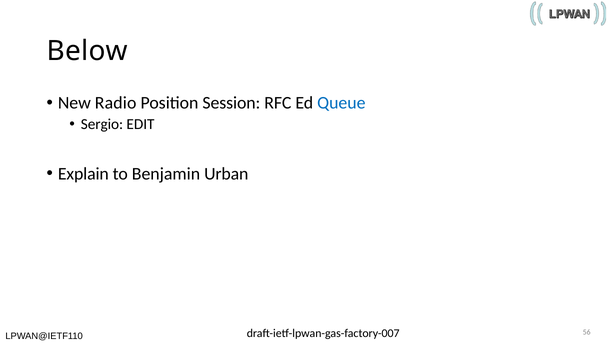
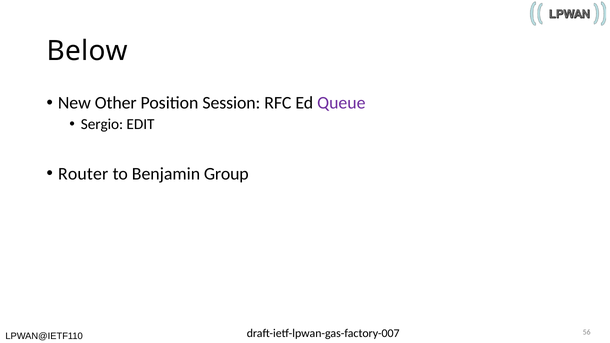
Radio: Radio -> Other
Queue colour: blue -> purple
Explain: Explain -> Router
Urban: Urban -> Group
